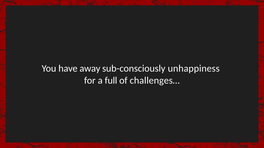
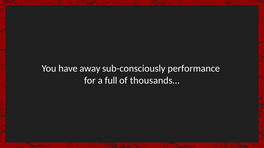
unhappiness: unhappiness -> performance
challenges…: challenges… -> thousands…
